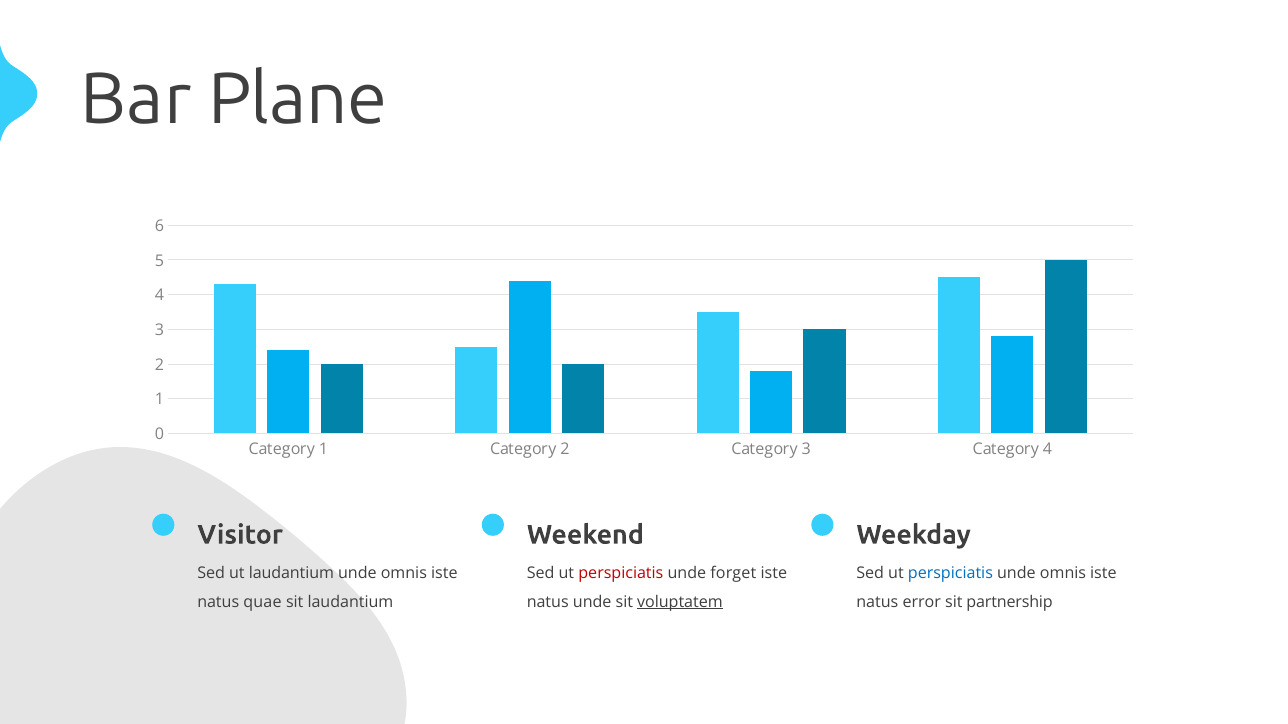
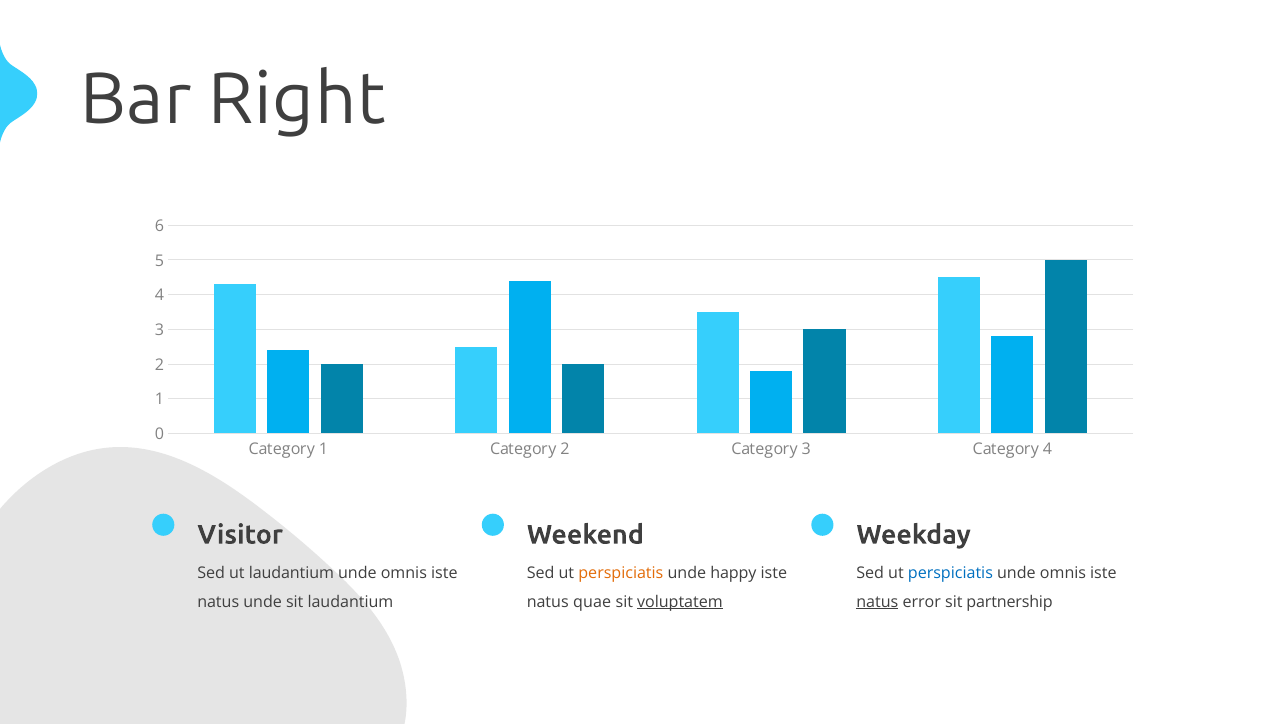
Plane: Plane -> Right
perspiciatis at (621, 573) colour: red -> orange
forget: forget -> happy
natus quae: quae -> unde
natus unde: unde -> quae
natus at (877, 602) underline: none -> present
